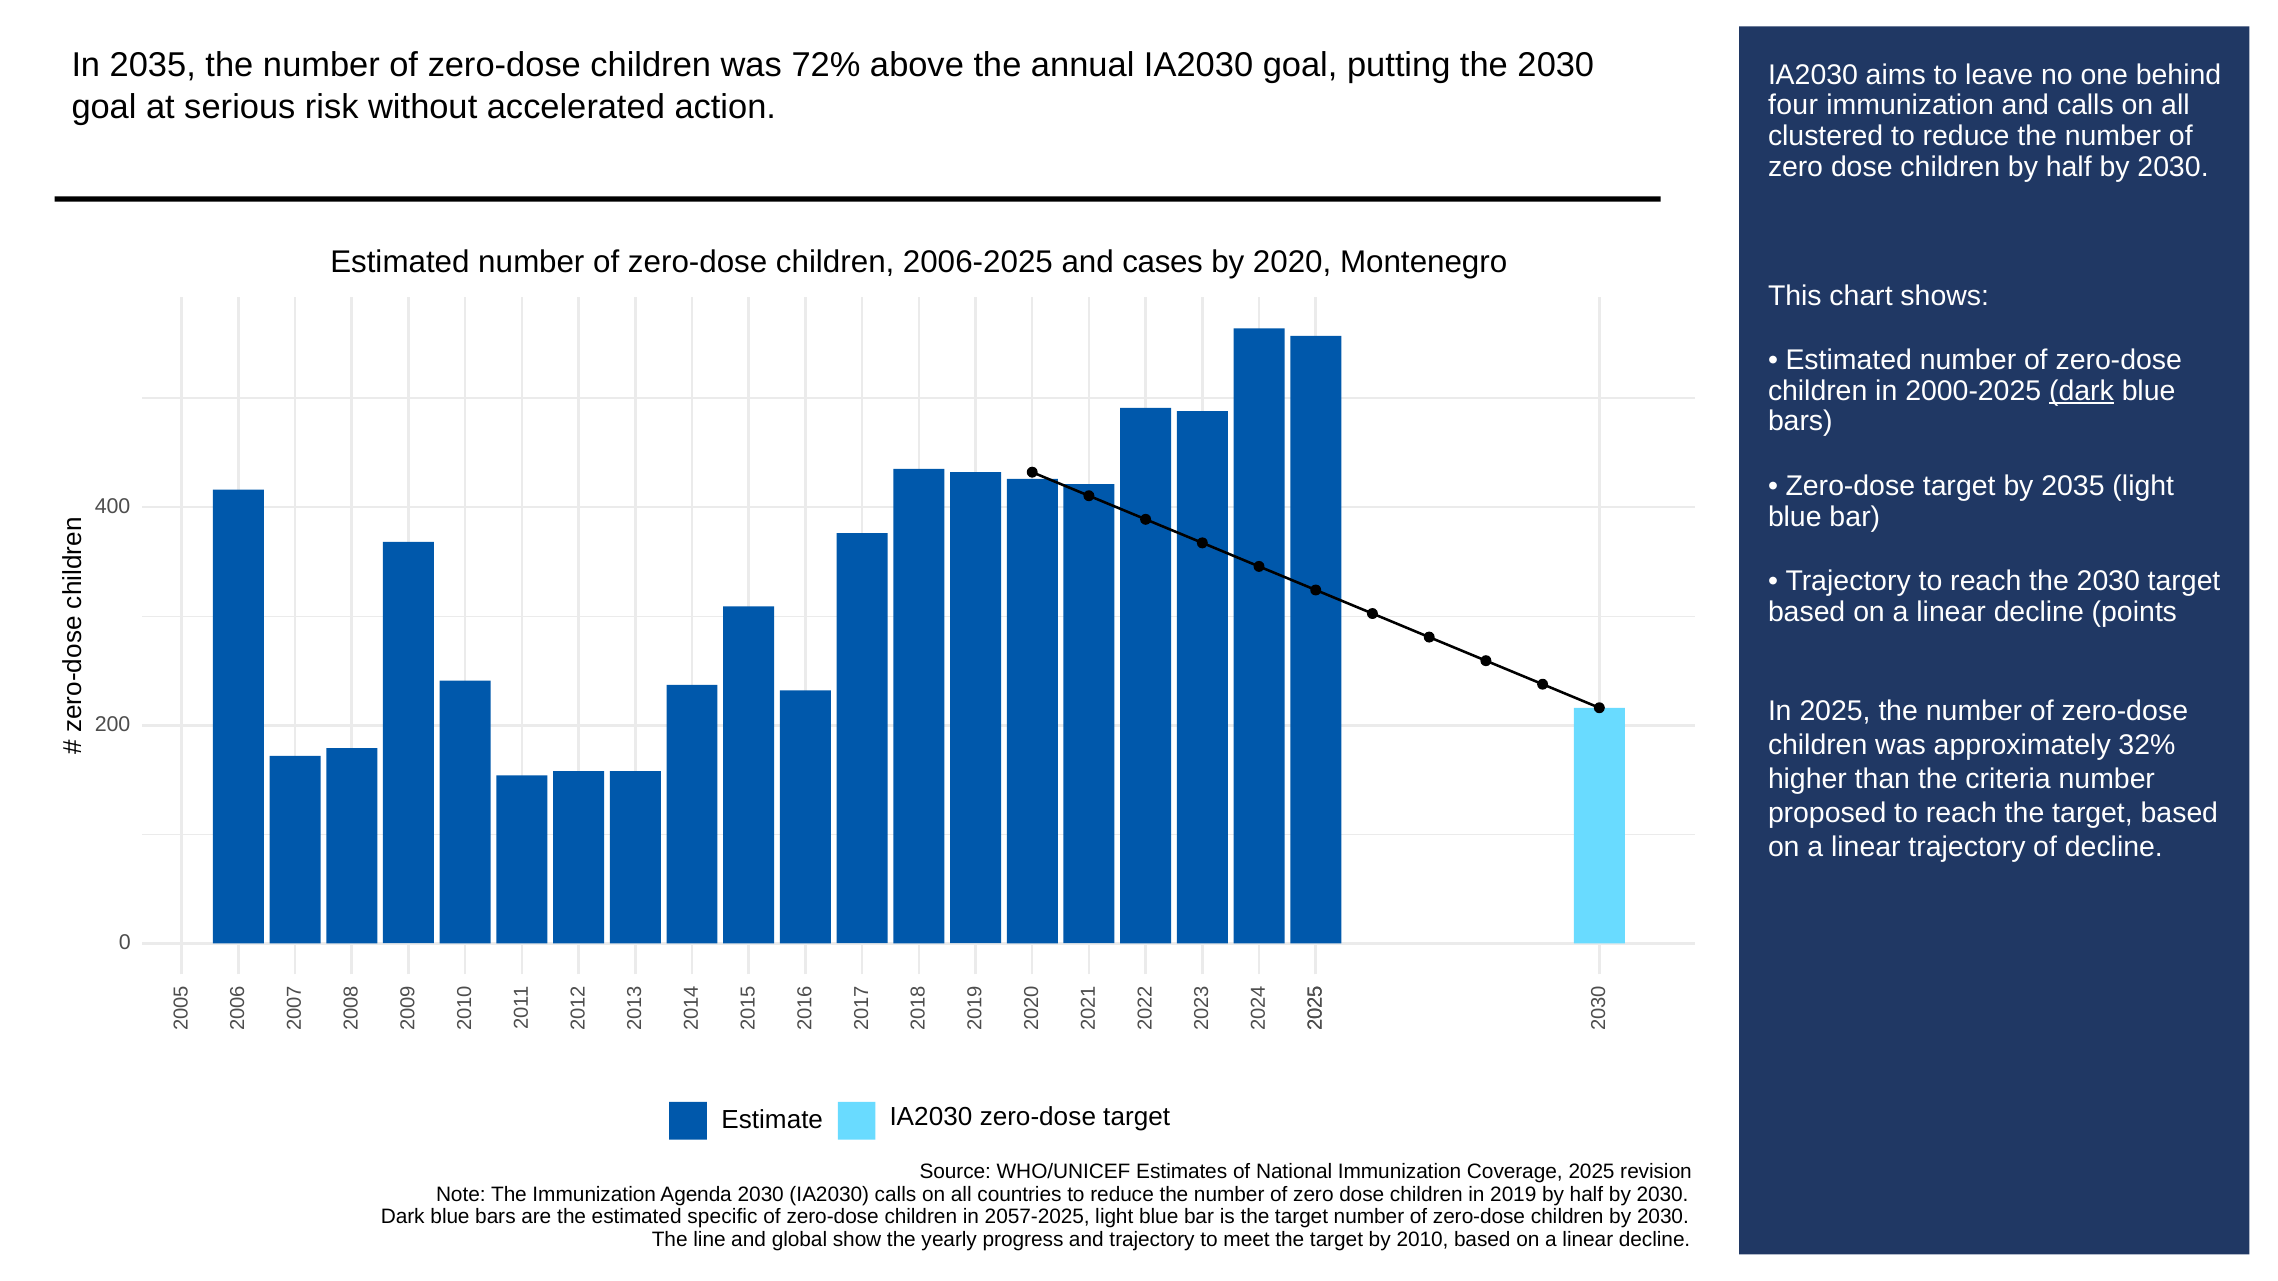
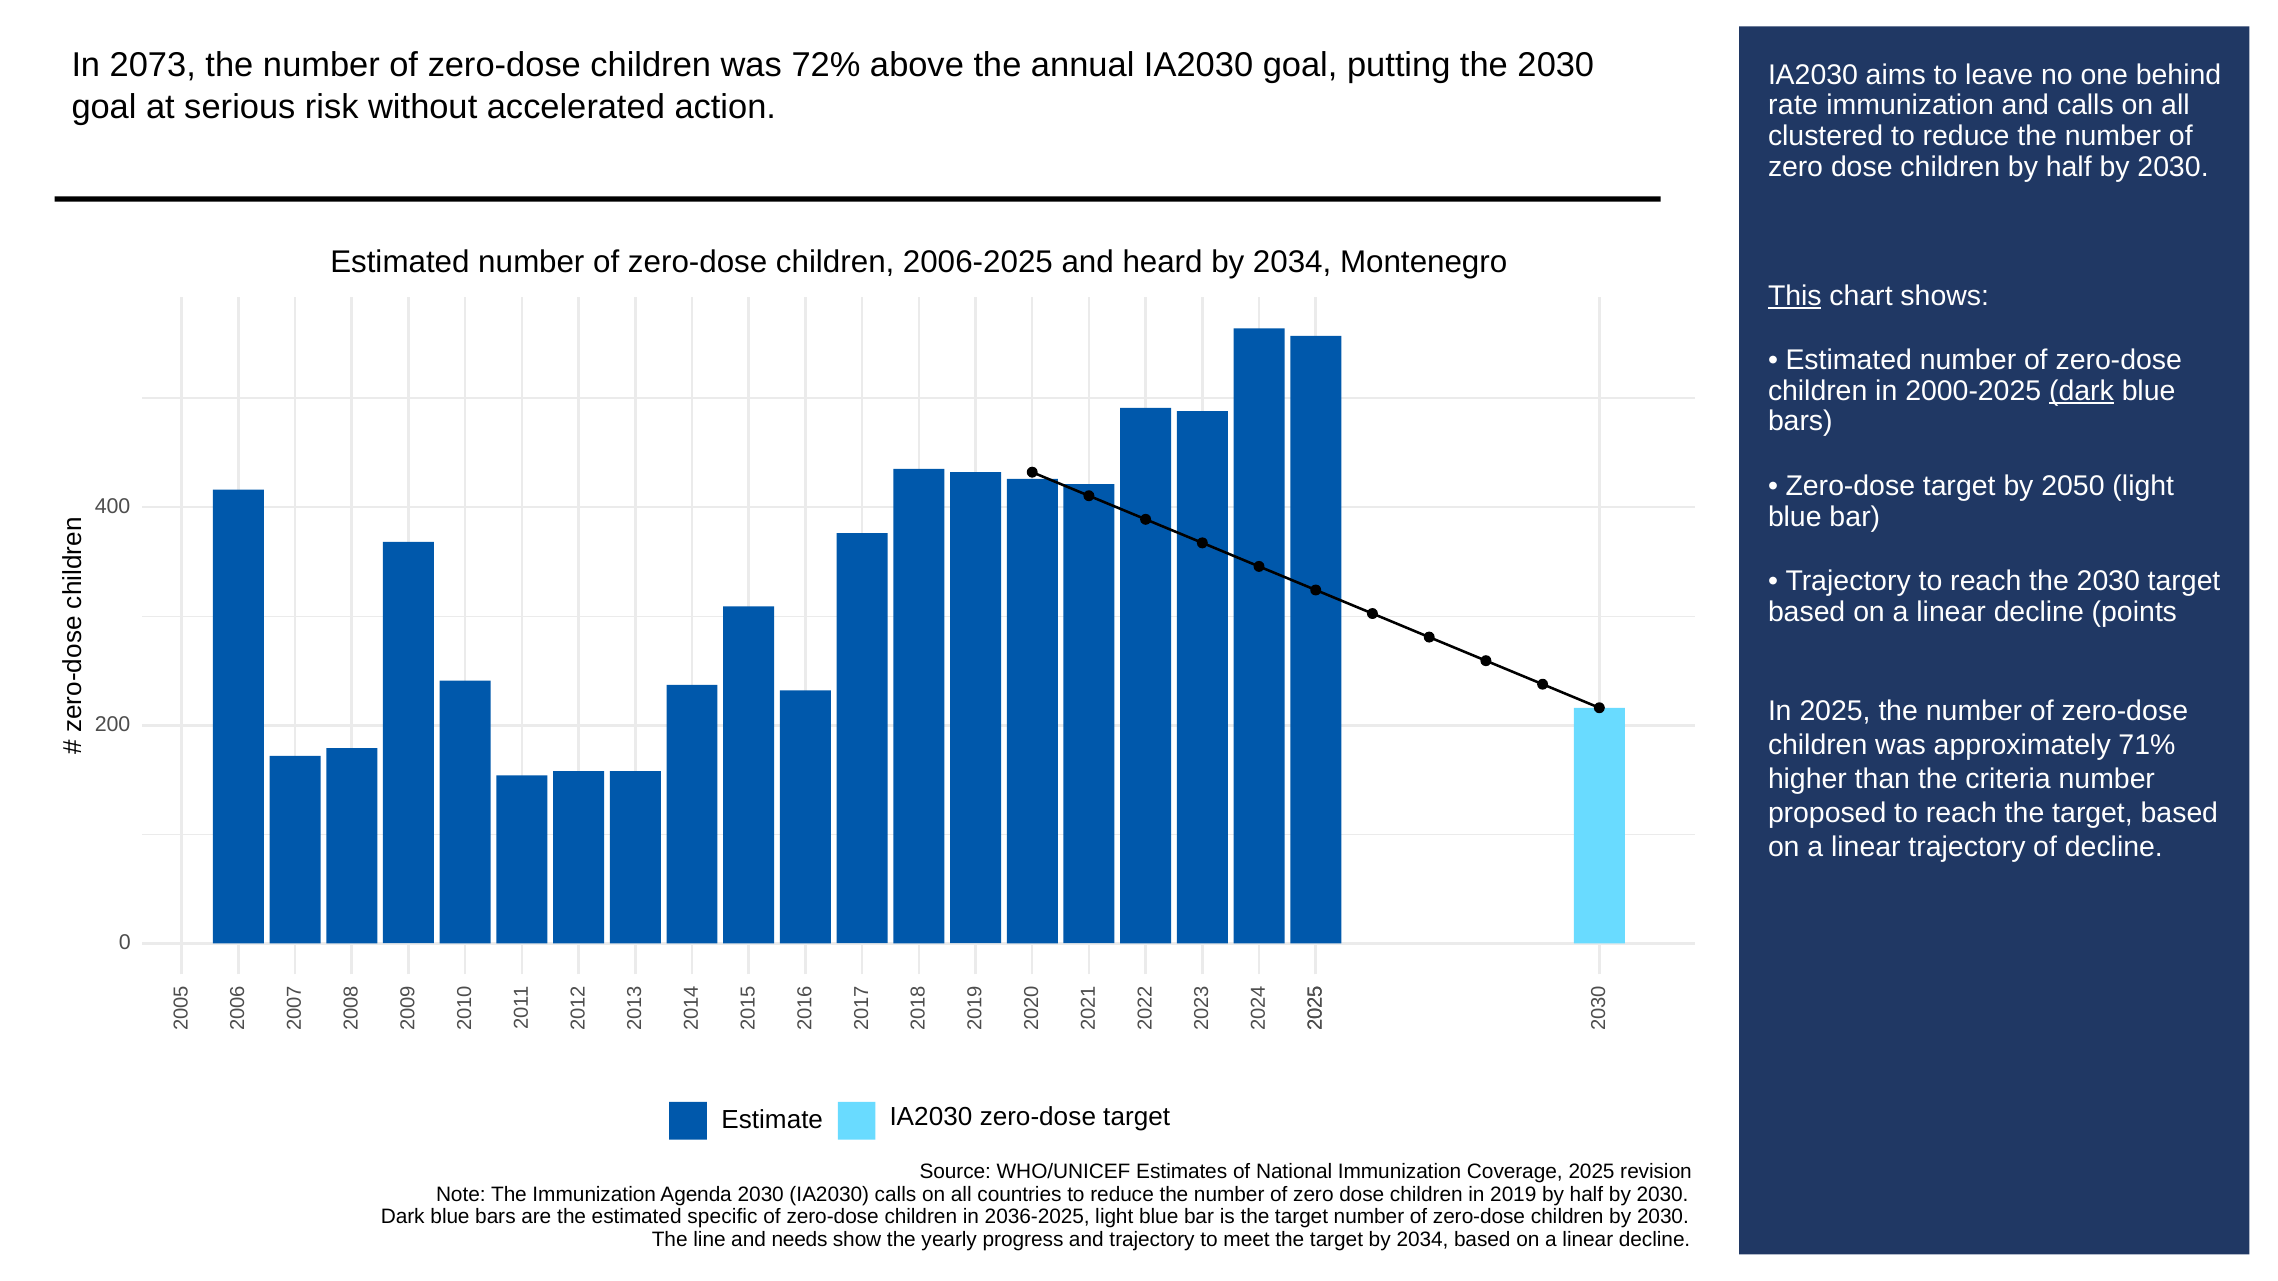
In 2035: 2035 -> 2073
four: four -> rate
cases: cases -> heard
2020 at (1292, 262): 2020 -> 2034
This underline: none -> present
by 2035: 2035 -> 2050
32%: 32% -> 71%
2057-2025: 2057-2025 -> 2036-2025
global: global -> needs
target by 2010: 2010 -> 2034
